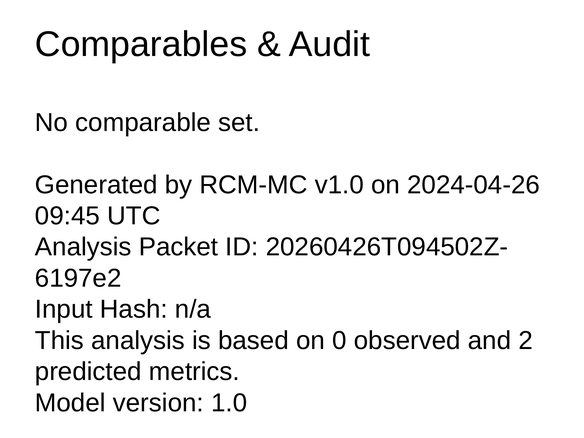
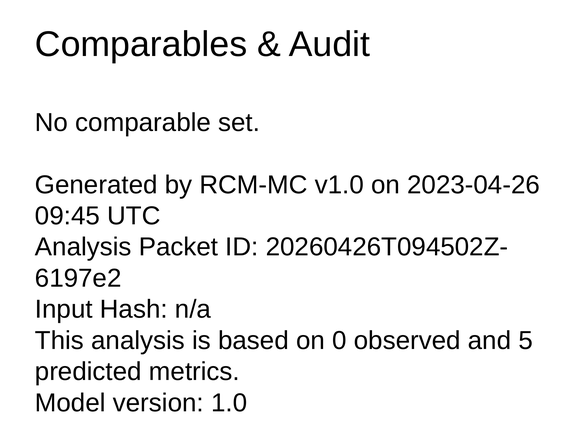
2024-04-26: 2024-04-26 -> 2023-04-26
2: 2 -> 5
